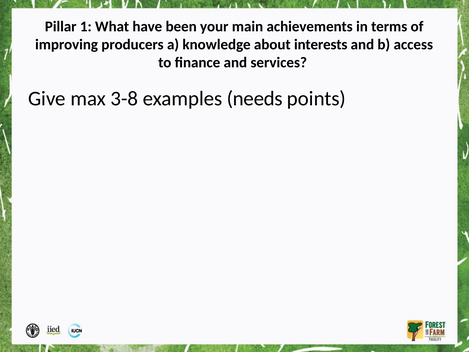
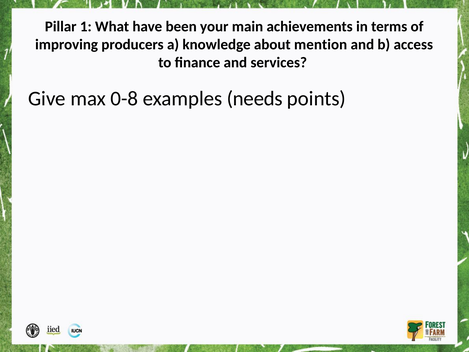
interests: interests -> mention
3-8: 3-8 -> 0-8
